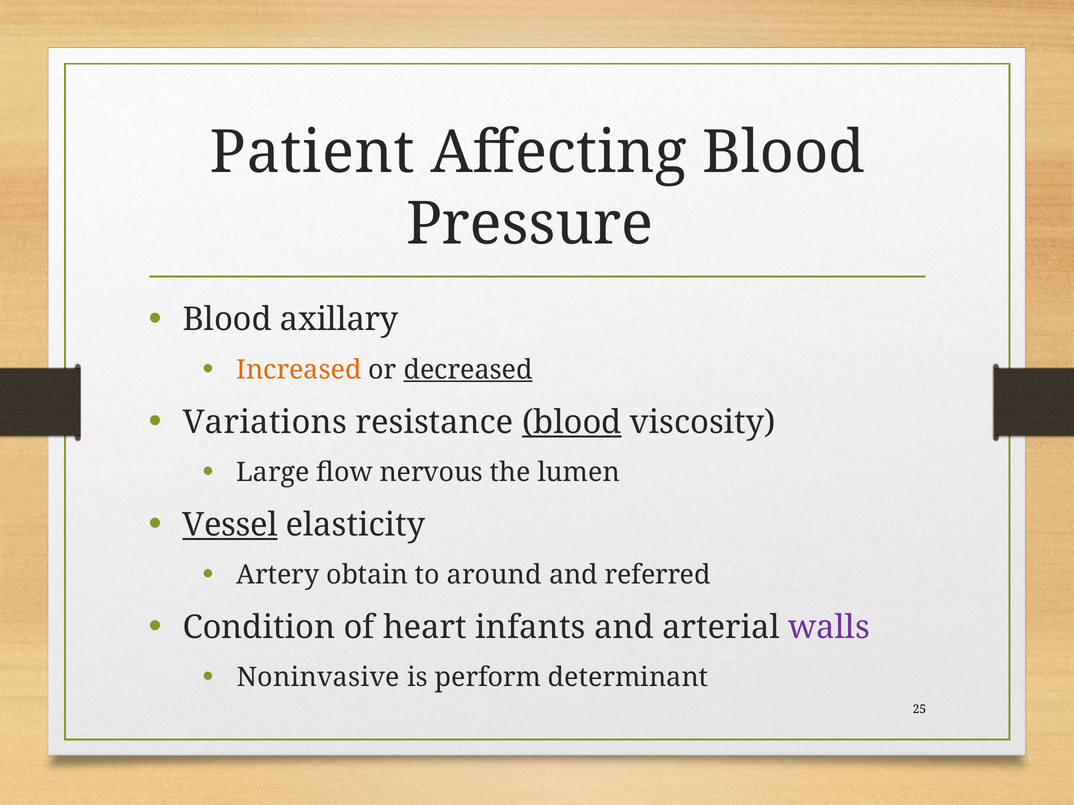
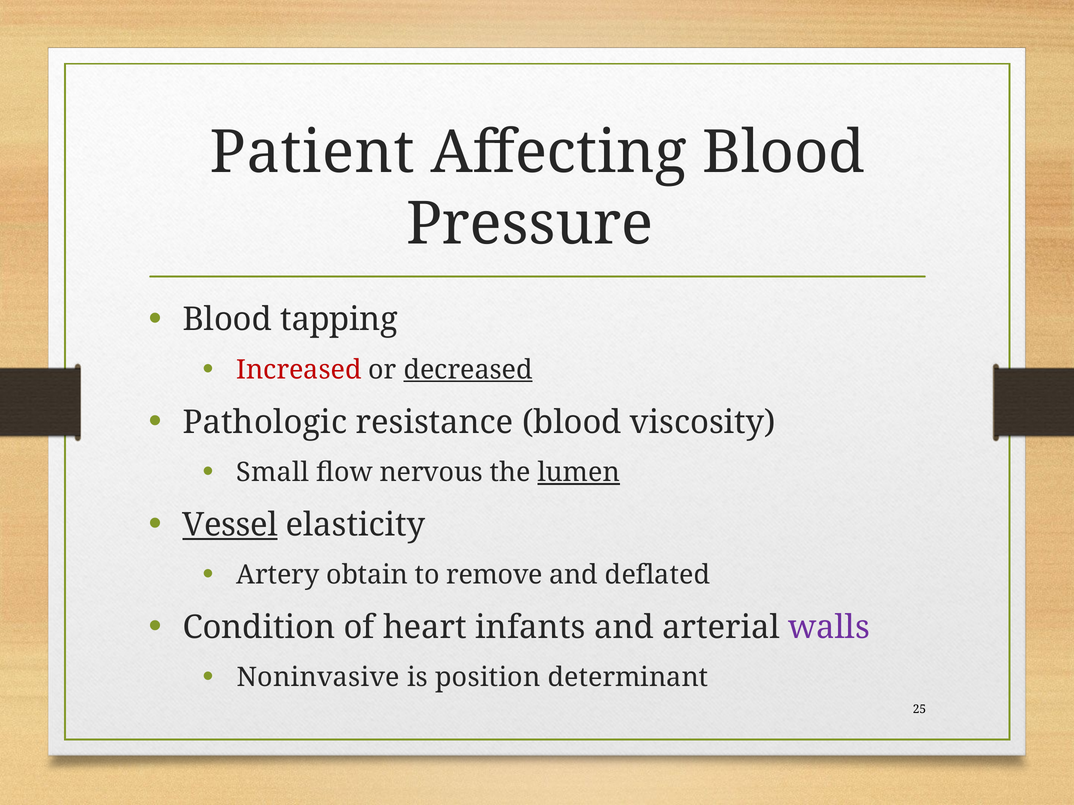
axillary: axillary -> tapping
Increased colour: orange -> red
Variations: Variations -> Pathologic
blood at (572, 422) underline: present -> none
Large: Large -> Small
lumen underline: none -> present
around: around -> remove
referred: referred -> deflated
perform: perform -> position
